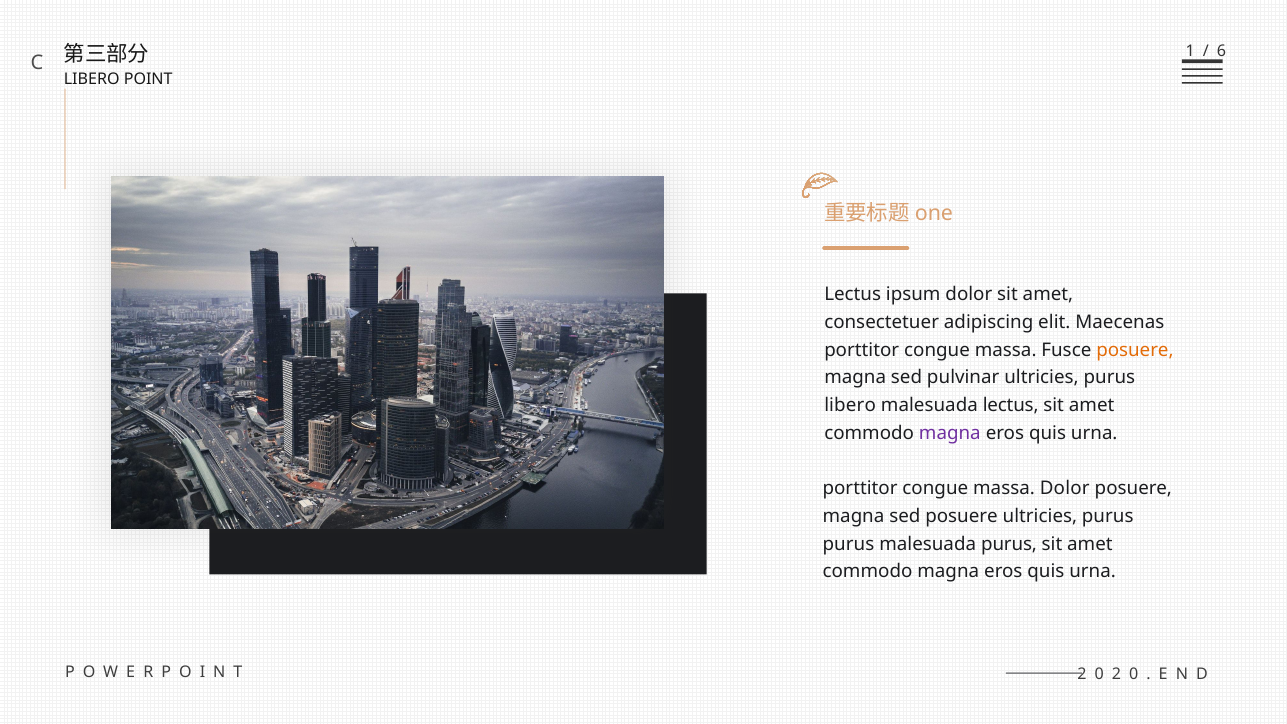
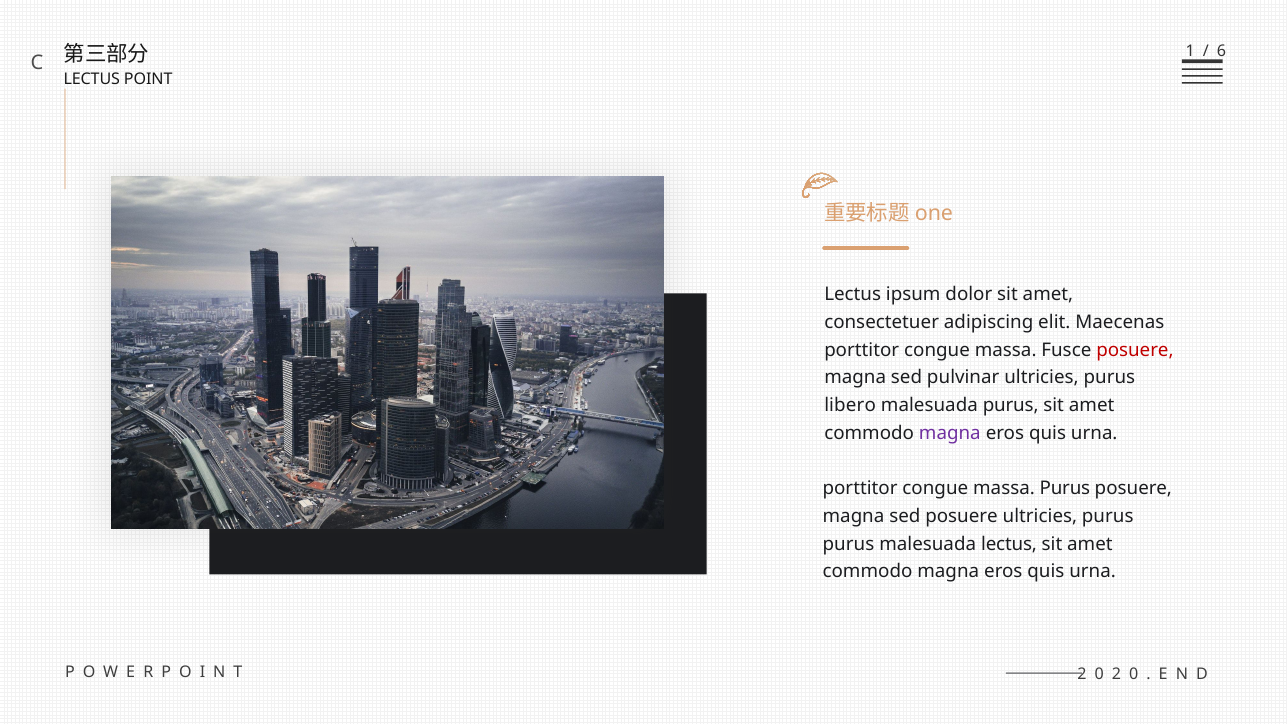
LIBERO at (92, 80): LIBERO -> LECTUS
posuere at (1135, 350) colour: orange -> red
malesuada lectus: lectus -> purus
massa Dolor: Dolor -> Purus
malesuada purus: purus -> lectus
